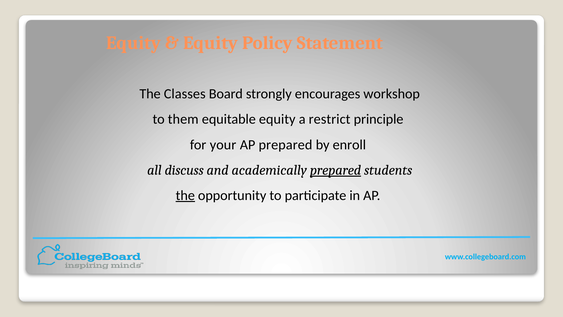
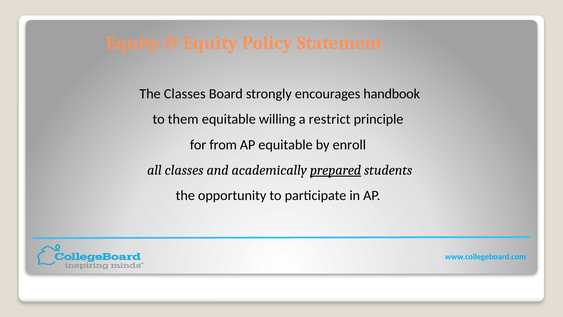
workshop: workshop -> handbook
equitable equity: equity -> willing
your: your -> from
AP prepared: prepared -> equitable
all discuss: discuss -> classes
the at (185, 195) underline: present -> none
